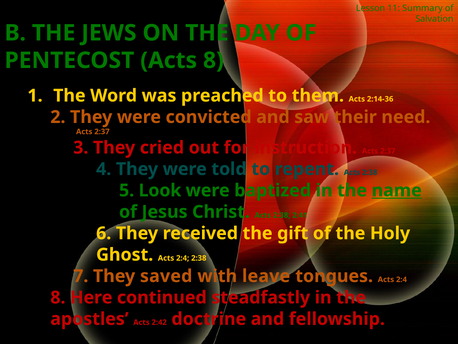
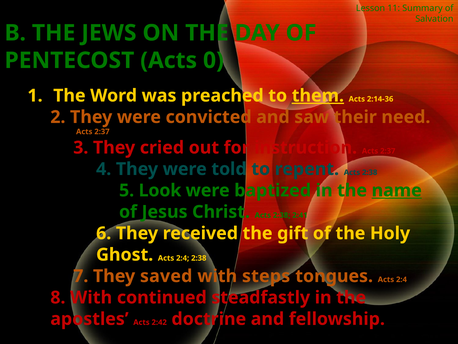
Acts 8: 8 -> 0
them underline: none -> present
leave: leave -> steps
8 Here: Here -> With
